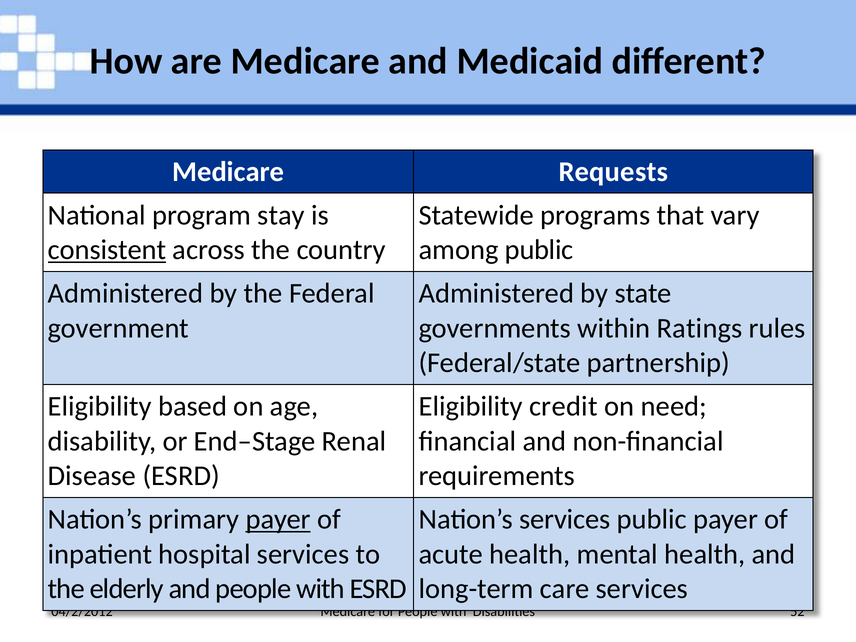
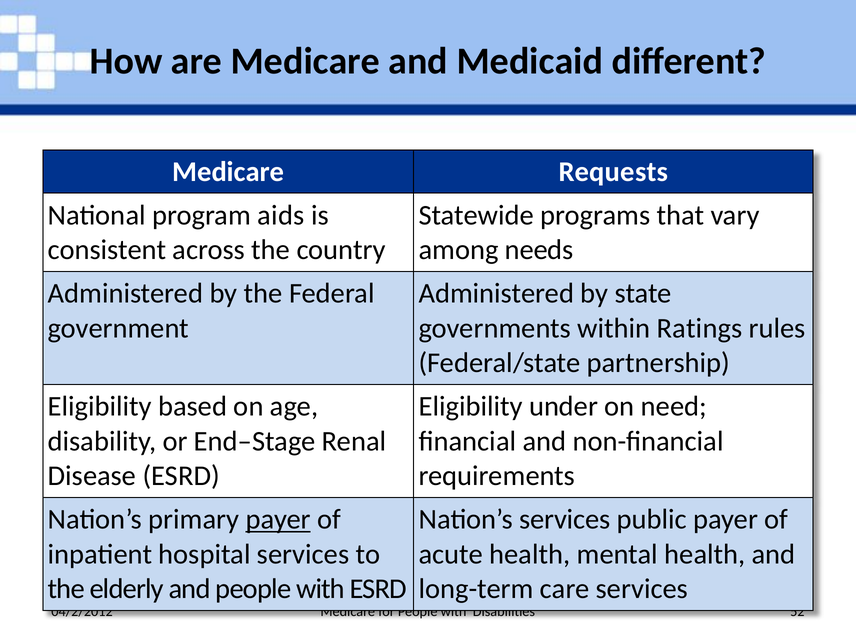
stay: stay -> aids
consistent underline: present -> none
among public: public -> needs
credit: credit -> under
